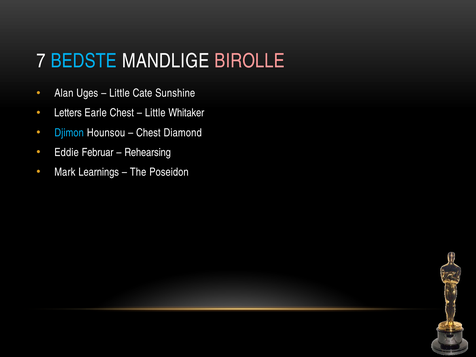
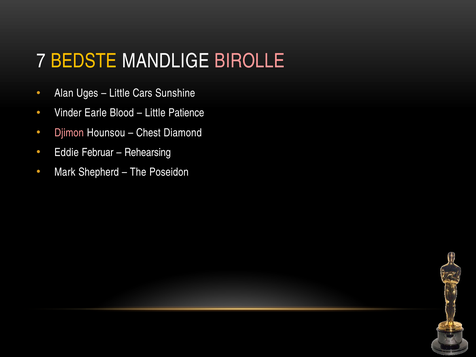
BEDSTE colour: light blue -> yellow
Cate: Cate -> Cars
Letters: Letters -> Vinder
Earle Chest: Chest -> Blood
Whitaker: Whitaker -> Patience
Djimon colour: light blue -> pink
Learnings: Learnings -> Shepherd
